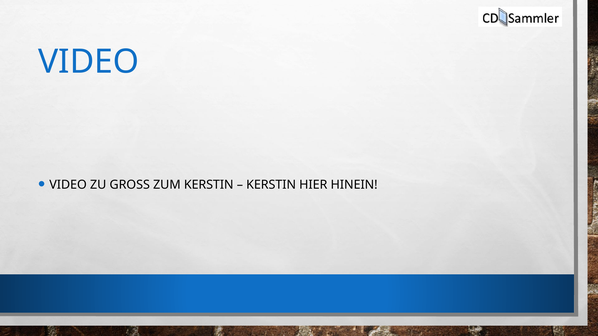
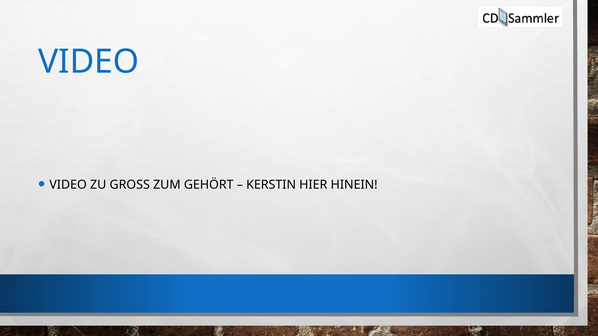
ZUM KERSTIN: KERSTIN -> GEHÖRT
